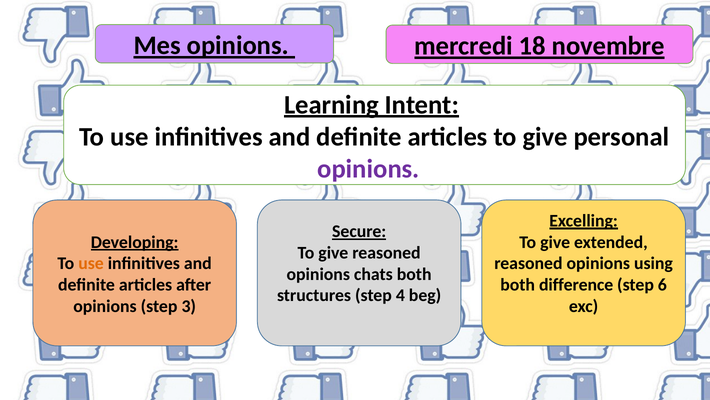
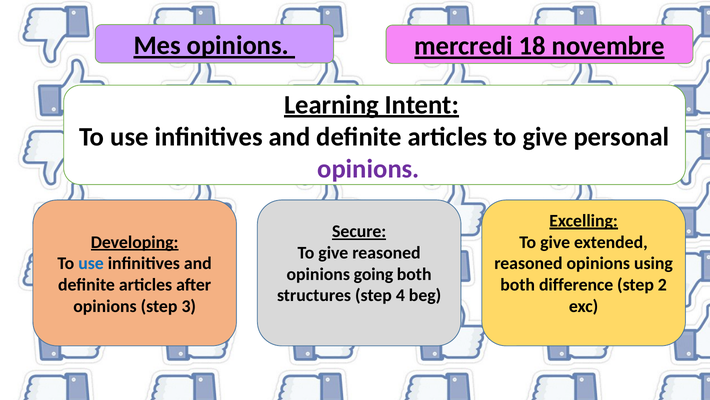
use at (91, 263) colour: orange -> blue
chats: chats -> going
6: 6 -> 2
